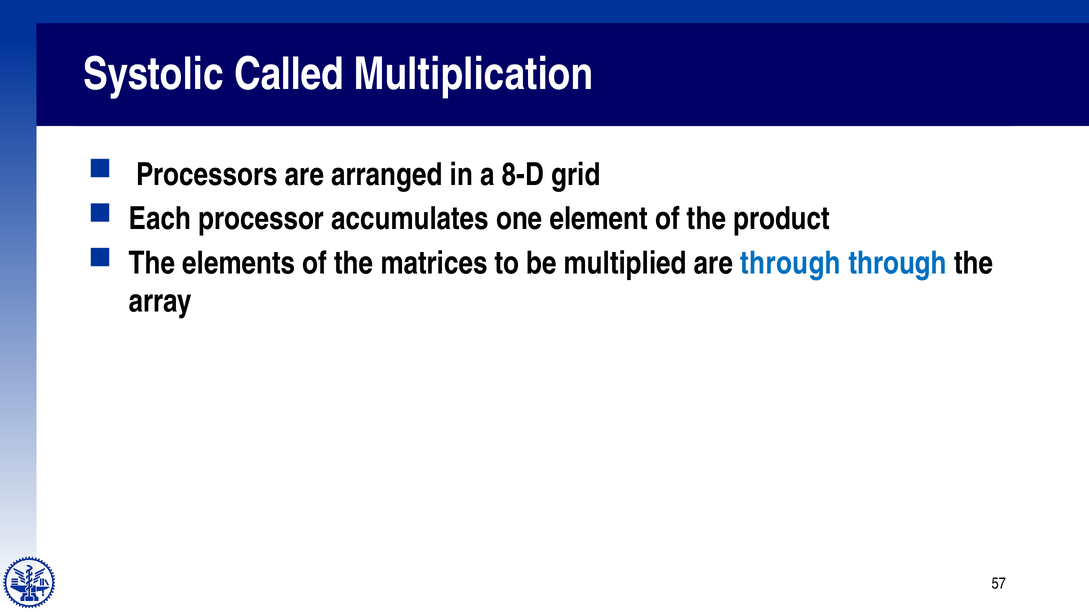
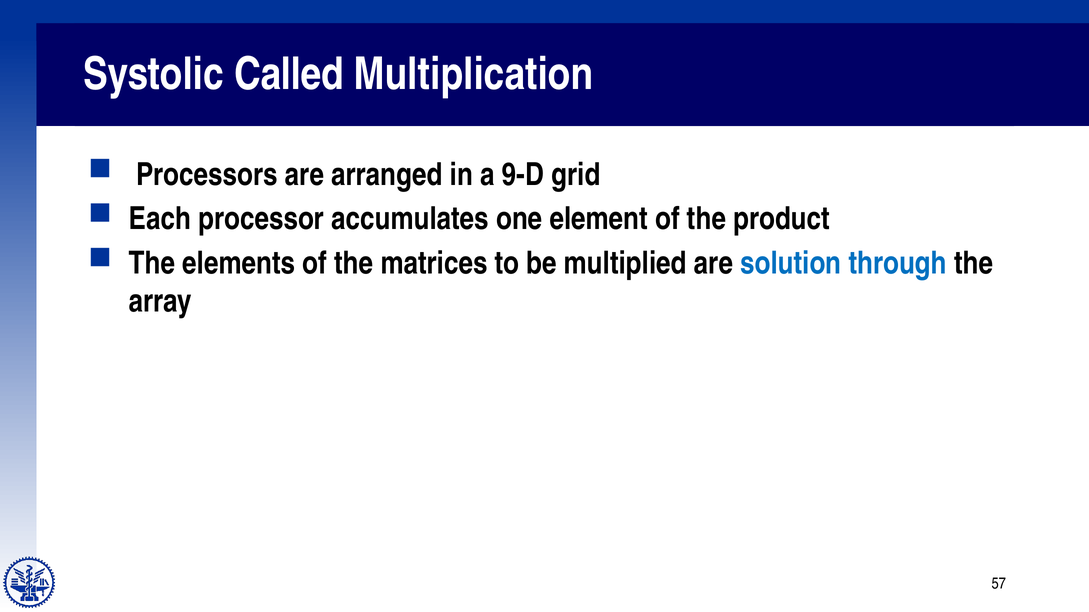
8-D: 8-D -> 9-D
are through: through -> solution
